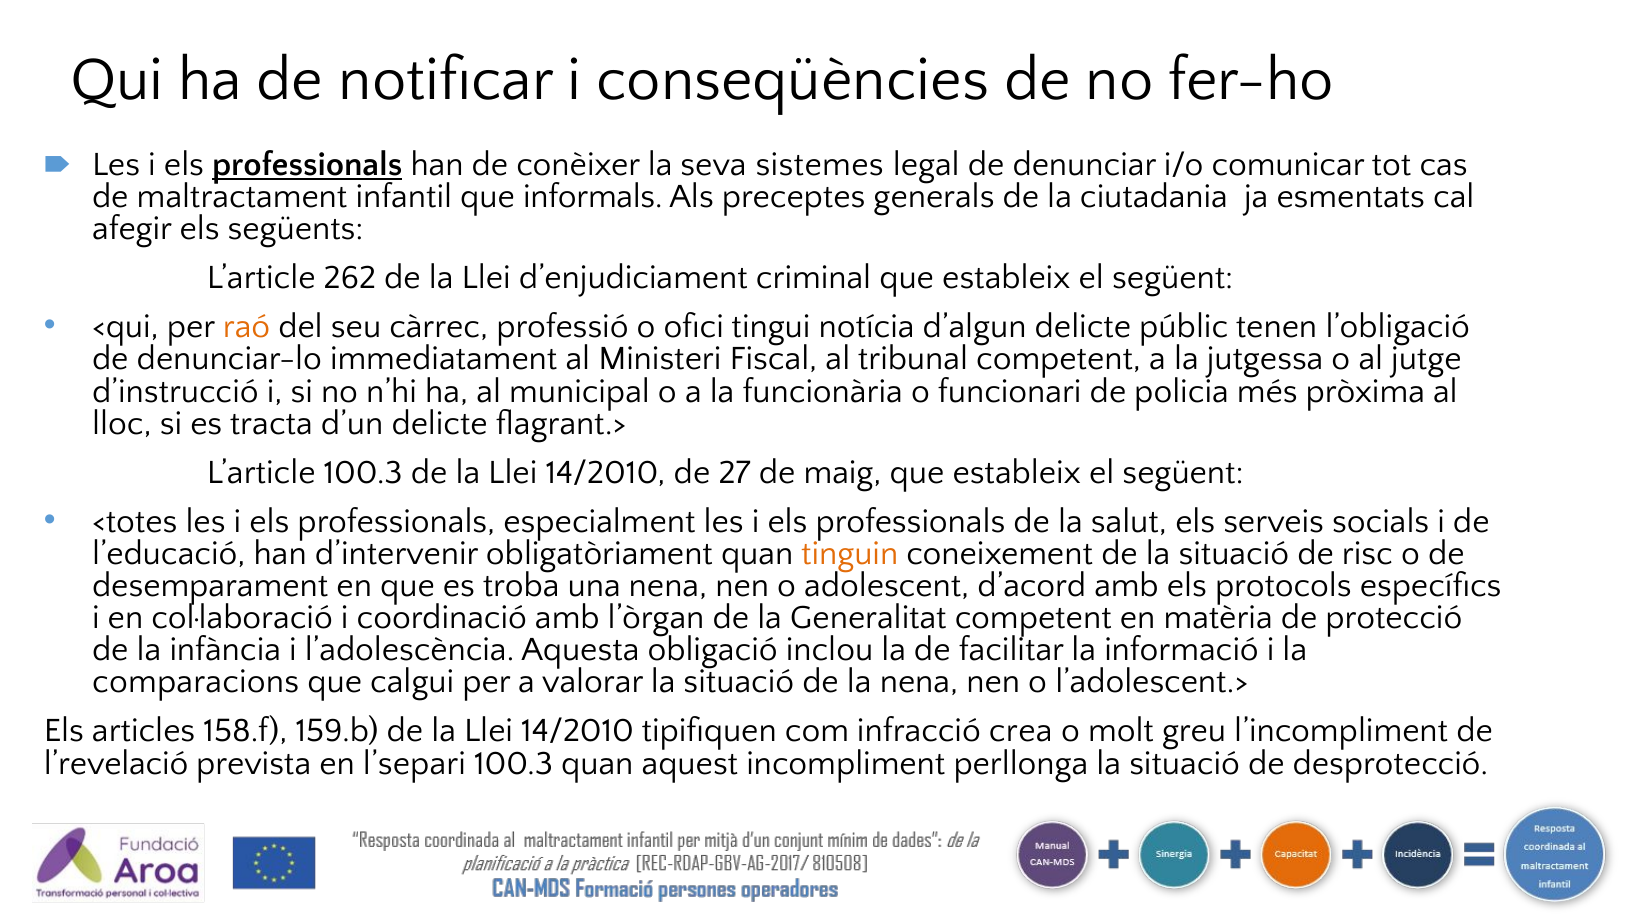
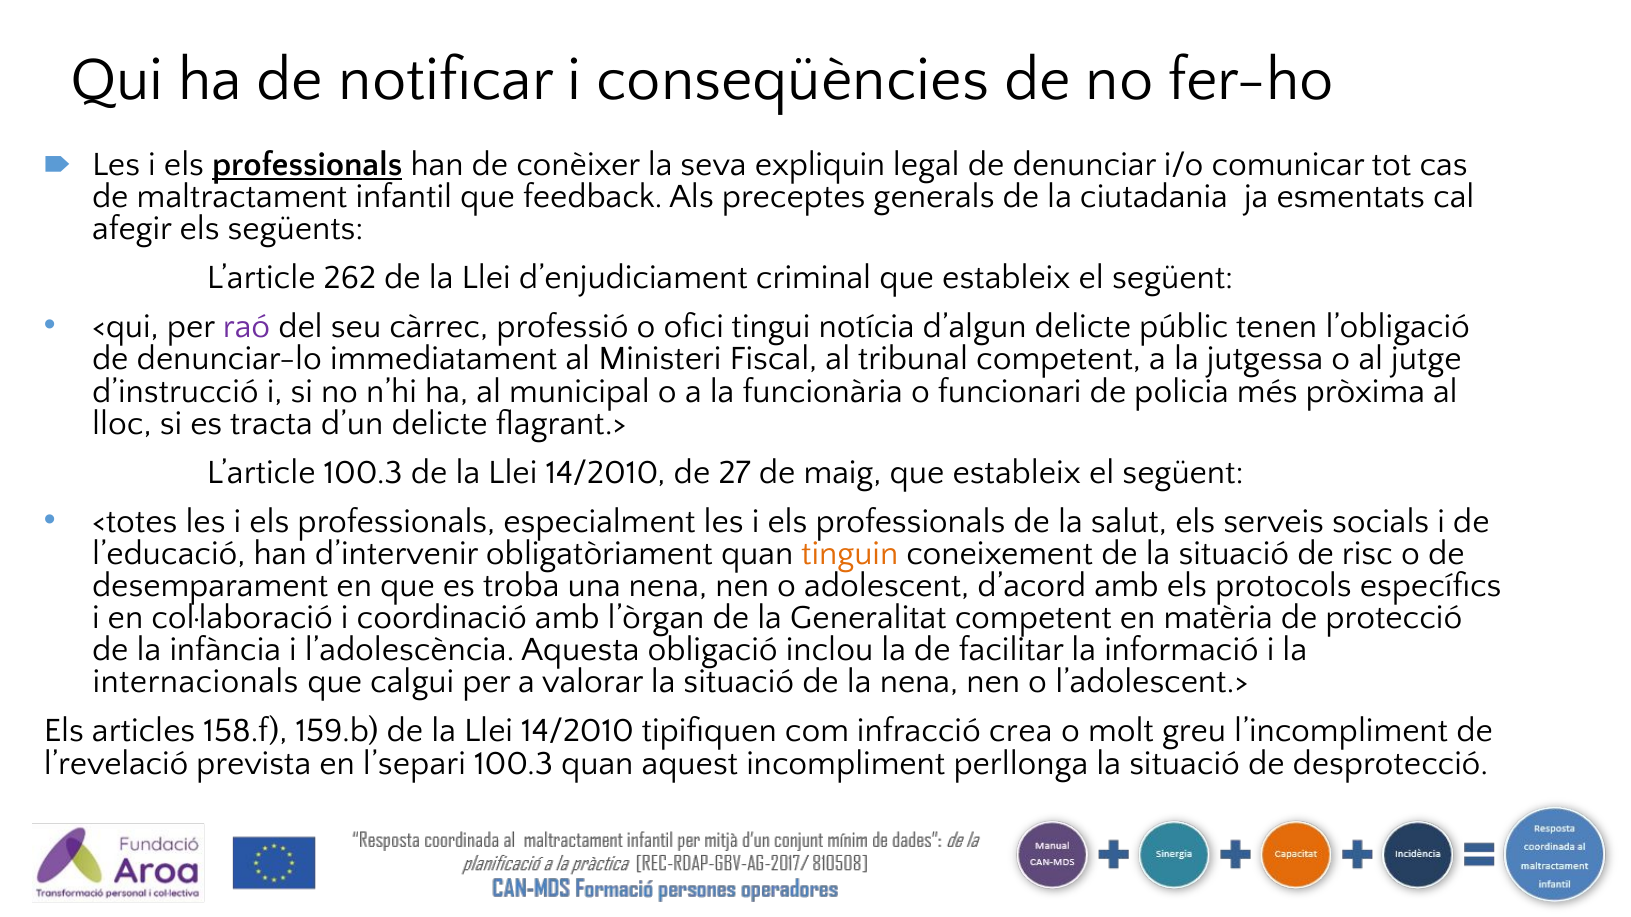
sistemes: sistemes -> expliquin
informals: informals -> feedback
raó colour: orange -> purple
comparacions: comparacions -> internacionals
